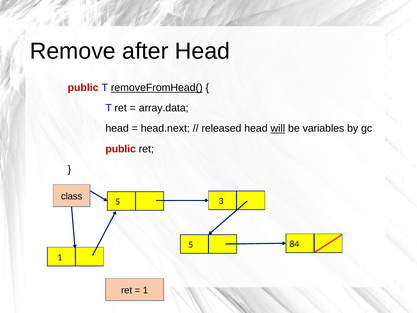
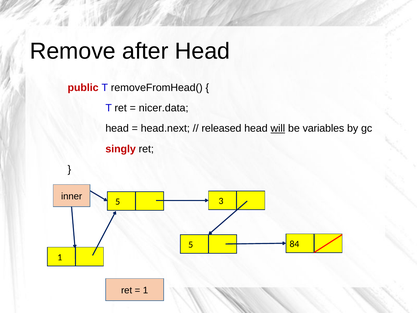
removeFromHead( underline: present -> none
array.data: array.data -> nicer.data
public at (121, 149): public -> singly
class: class -> inner
